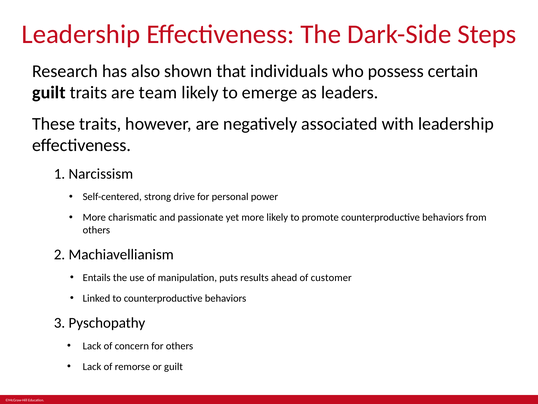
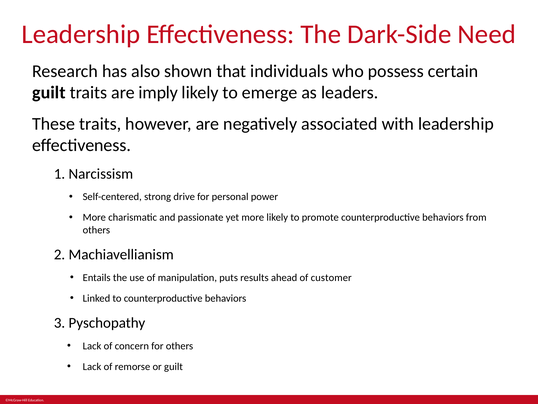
Steps: Steps -> Need
team: team -> imply
